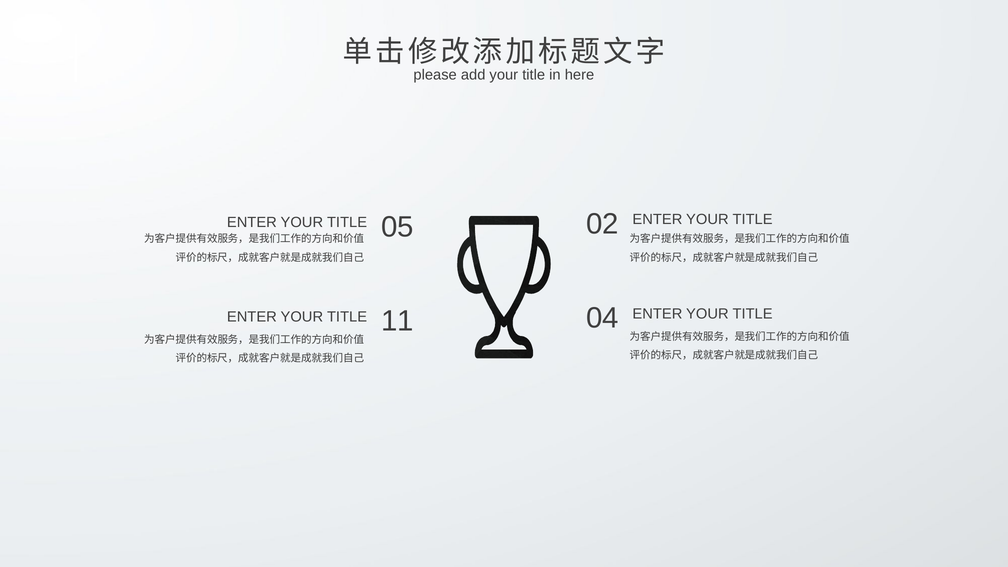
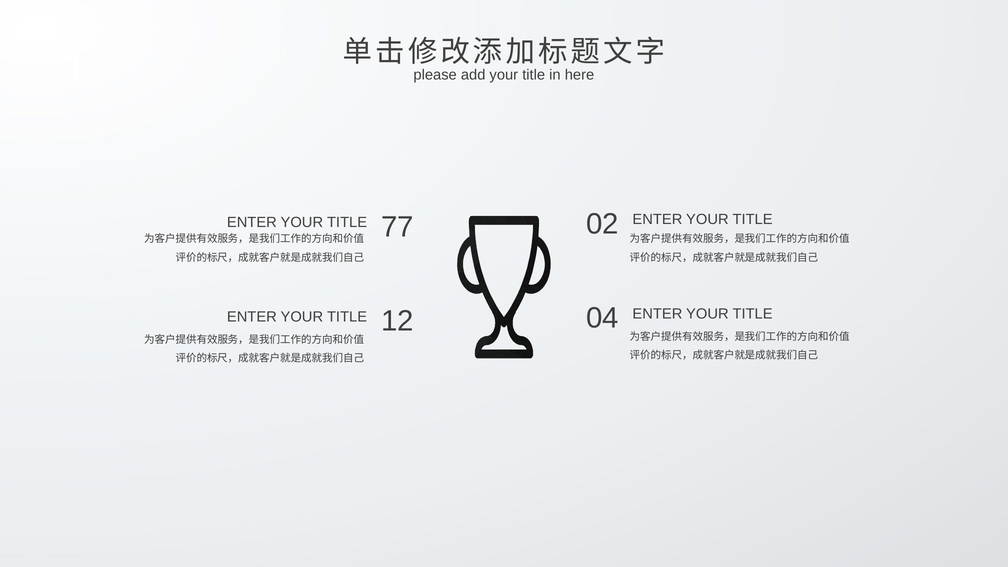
05: 05 -> 77
11: 11 -> 12
